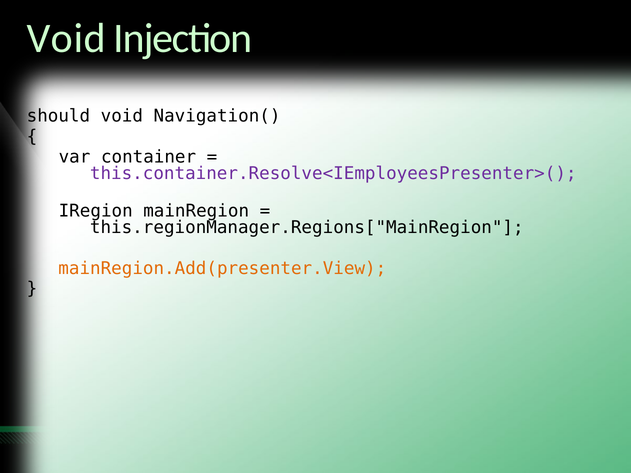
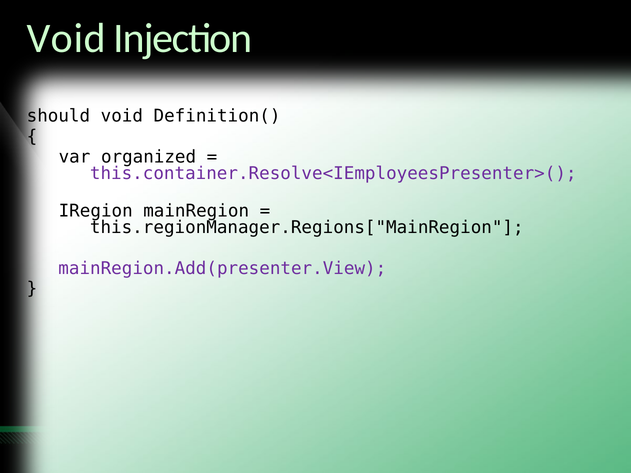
Navigation(: Navigation( -> Definition(
container: container -> organized
mainRegion.Add(presenter.View colour: orange -> purple
